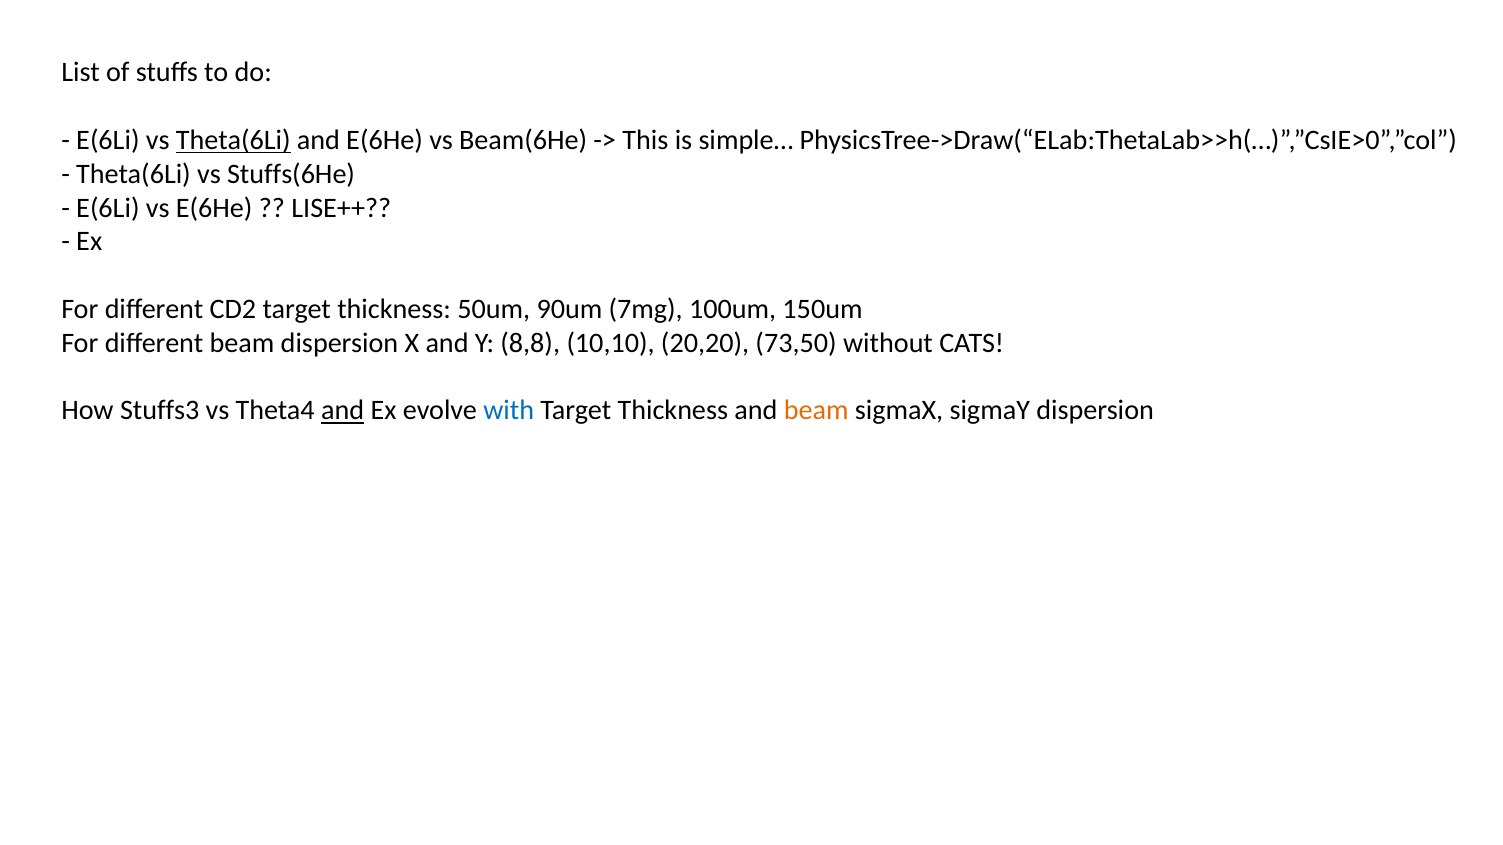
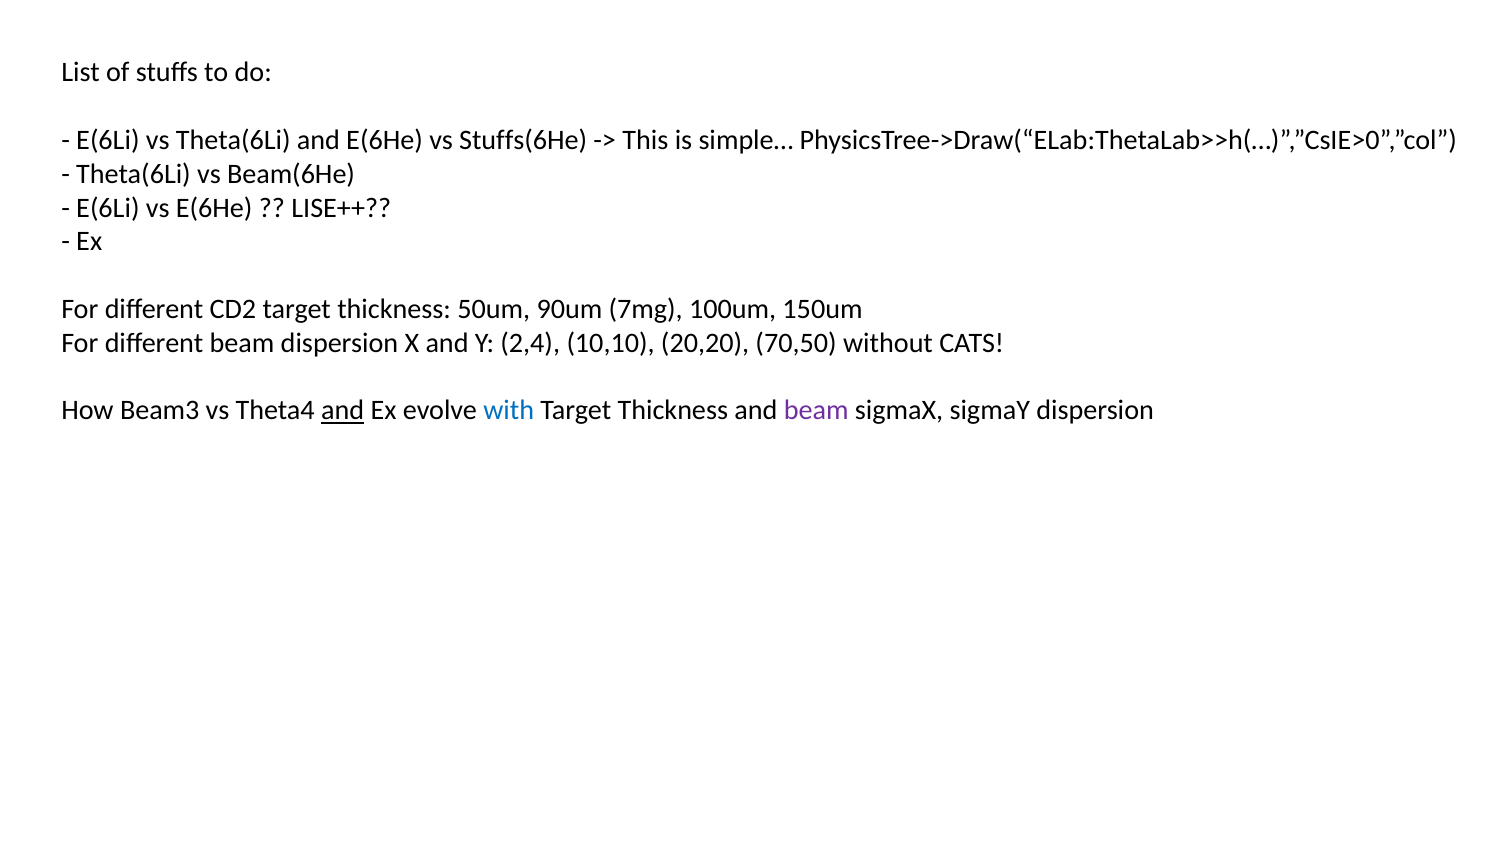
Theta(6Li at (233, 140) underline: present -> none
Beam(6He: Beam(6He -> Stuffs(6He
Stuffs(6He: Stuffs(6He -> Beam(6He
8,8: 8,8 -> 2,4
73,50: 73,50 -> 70,50
Stuffs3: Stuffs3 -> Beam3
beam at (816, 411) colour: orange -> purple
